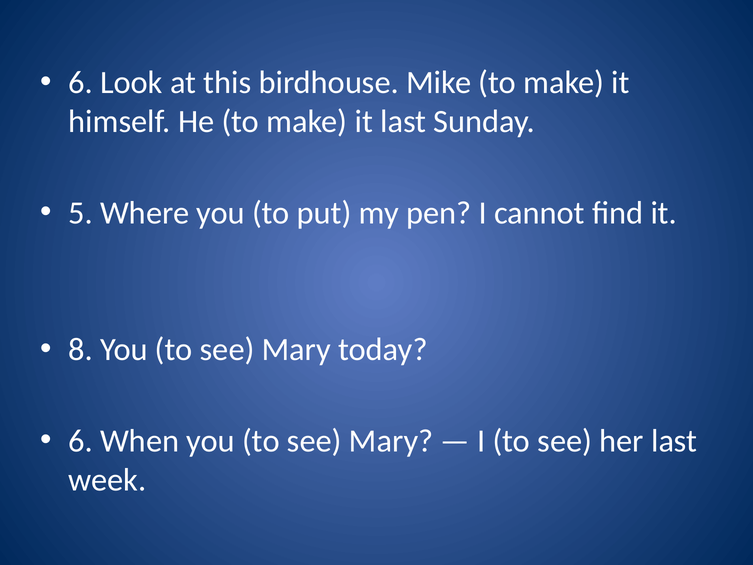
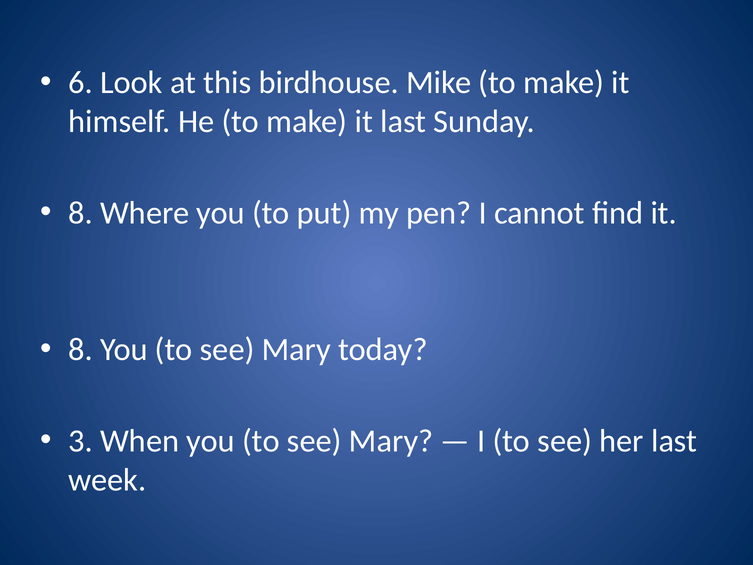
5 at (81, 213): 5 -> 8
6 at (81, 441): 6 -> 3
